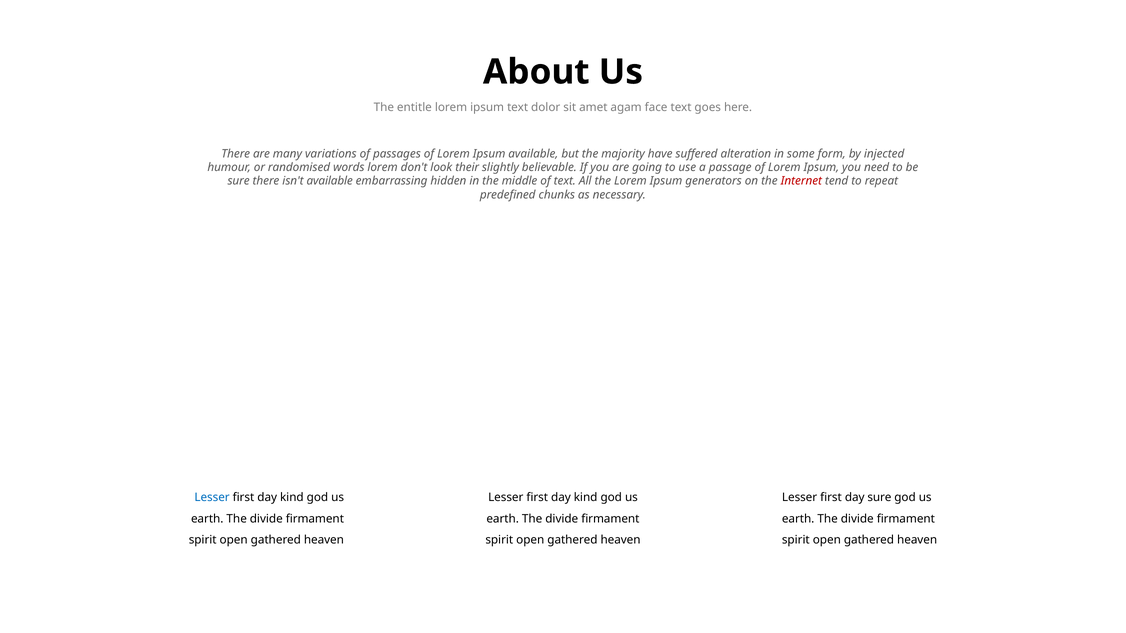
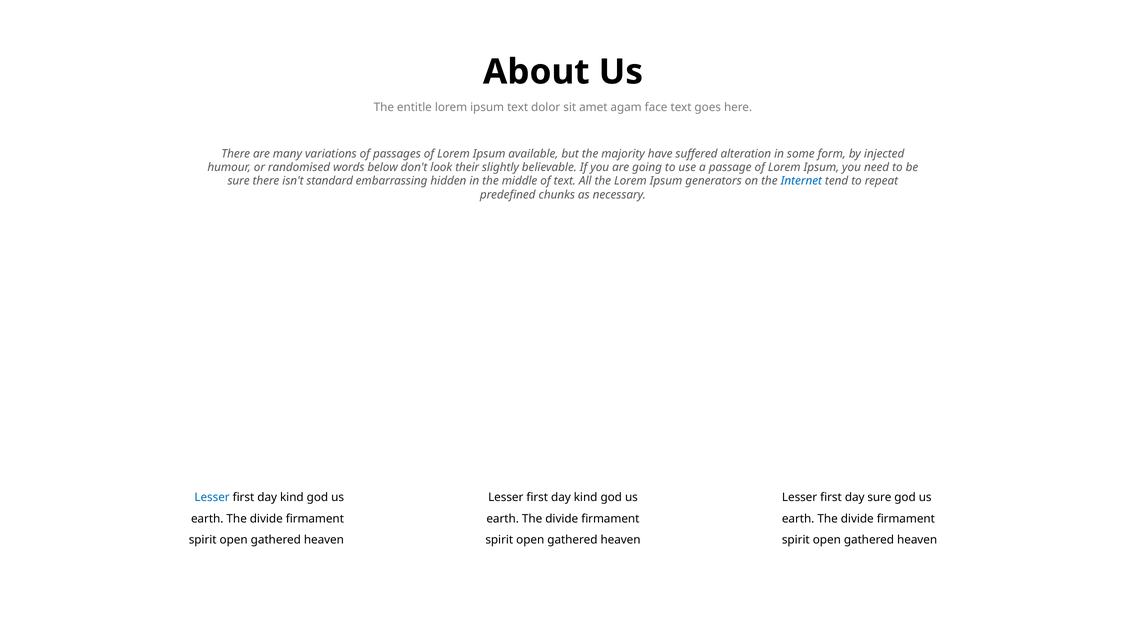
words lorem: lorem -> below
isn't available: available -> standard
Internet colour: red -> blue
